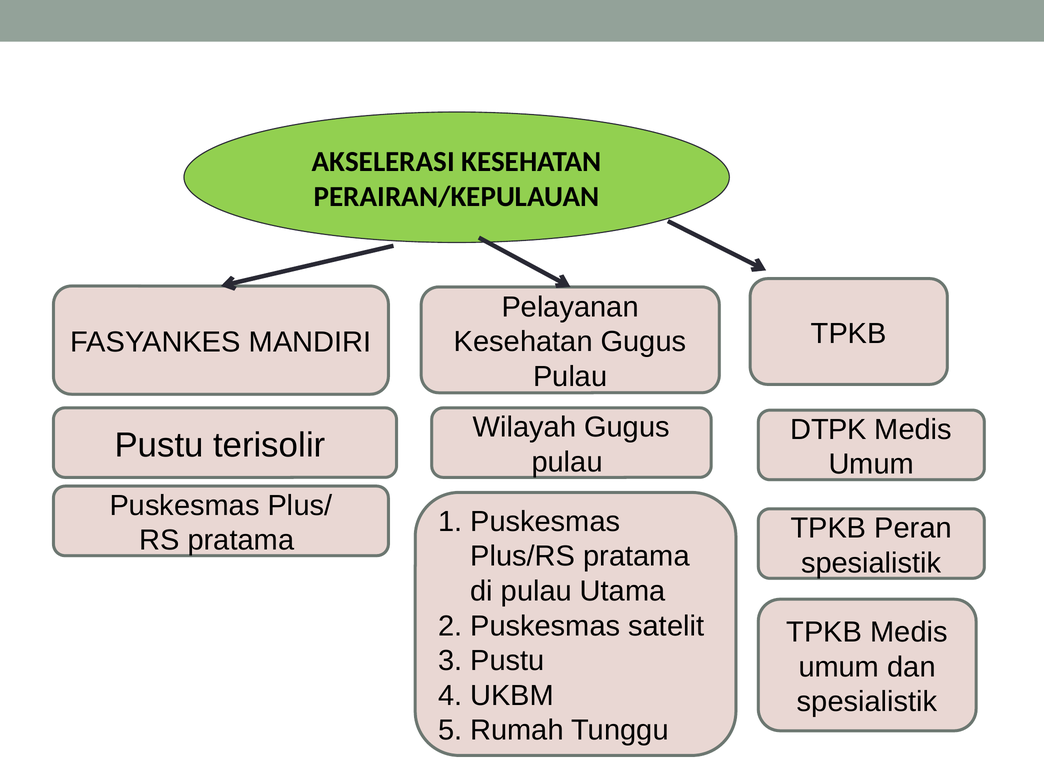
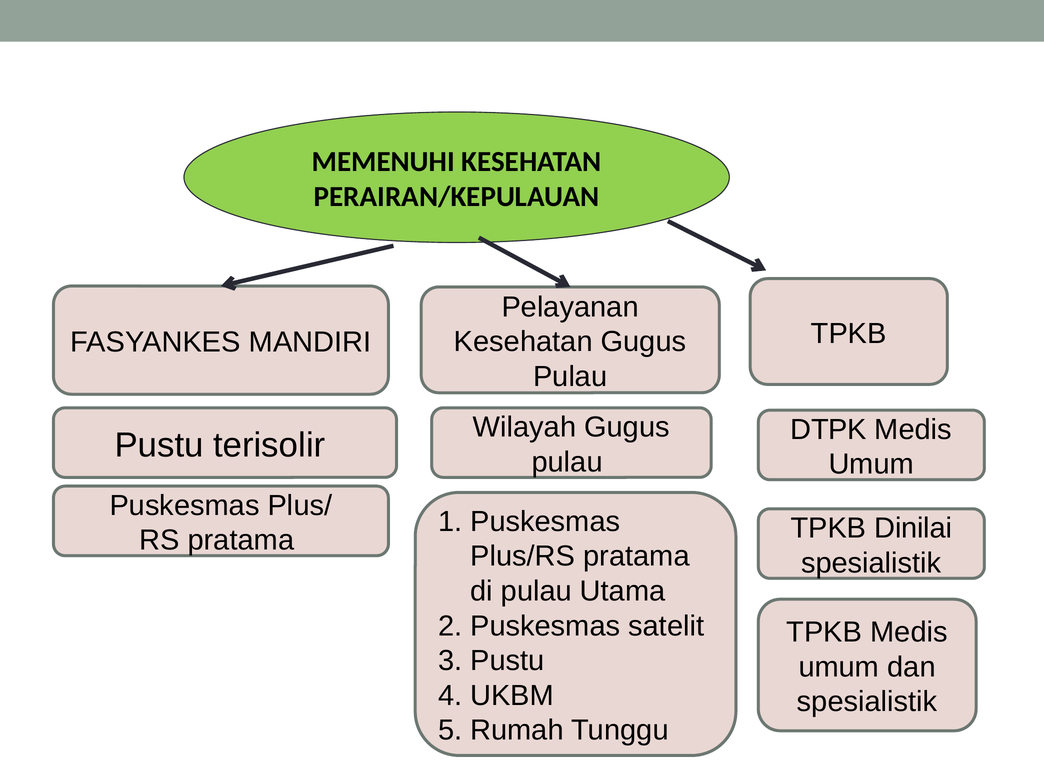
AKSELERASI: AKSELERASI -> MEMENUHI
Peran: Peran -> Dinilai
